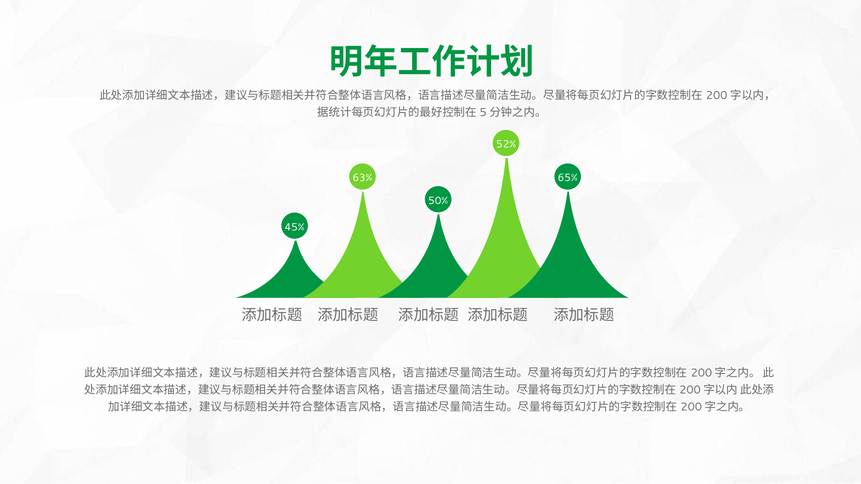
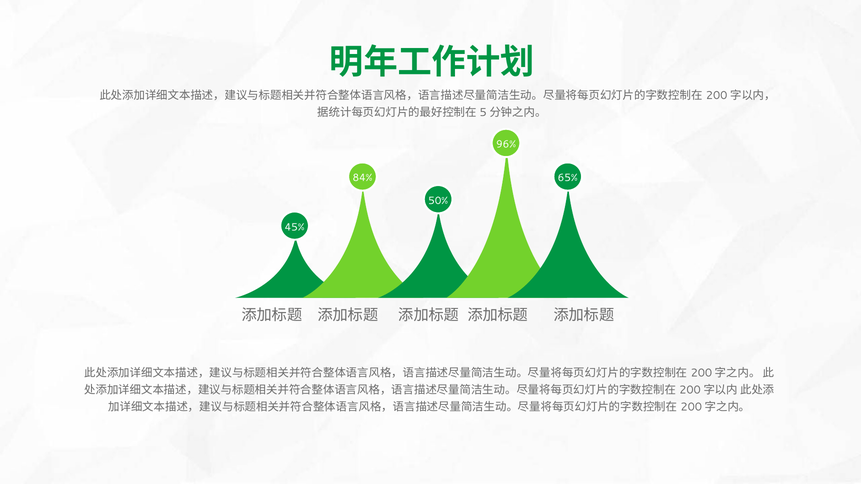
52%: 52% -> 96%
63%: 63% -> 84%
